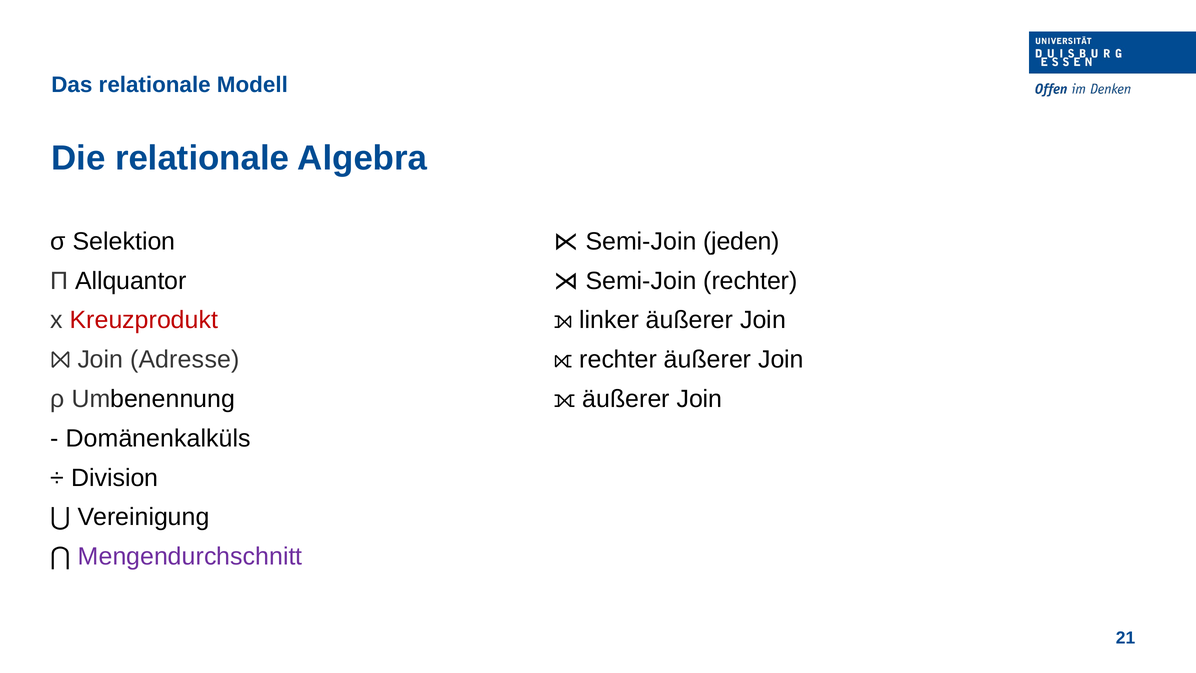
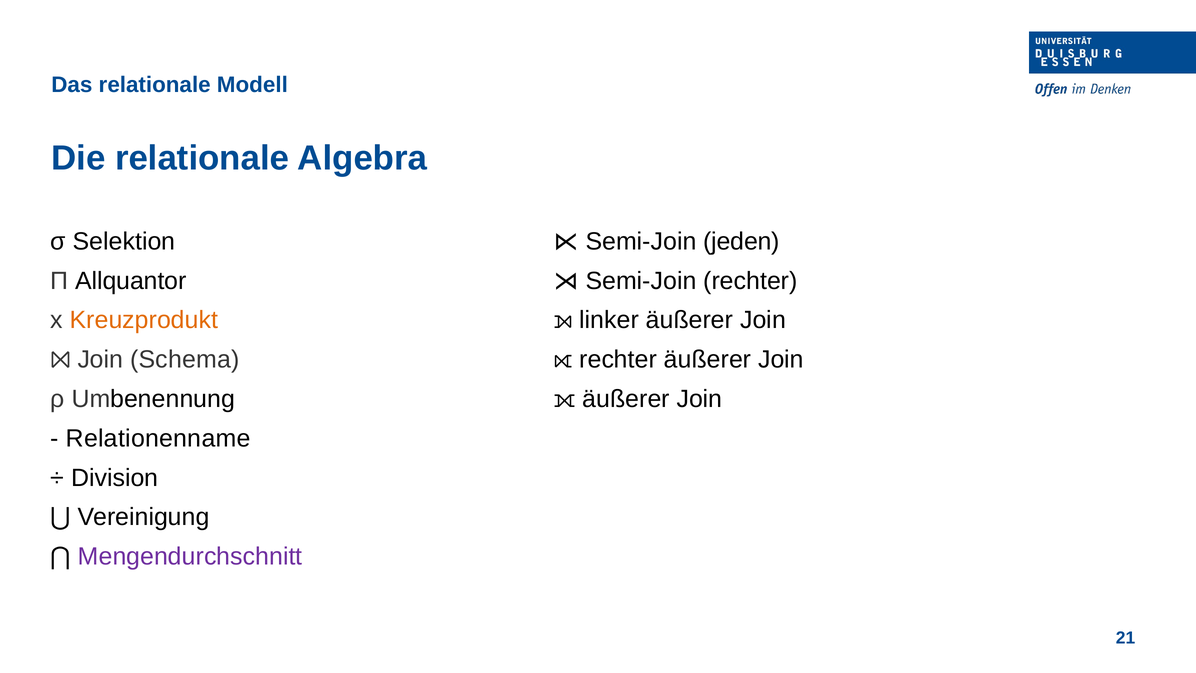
Kreuzprodukt colour: red -> orange
Adresse: Adresse -> Schema
Domänenkalküls: Domänenkalküls -> Relationenname
